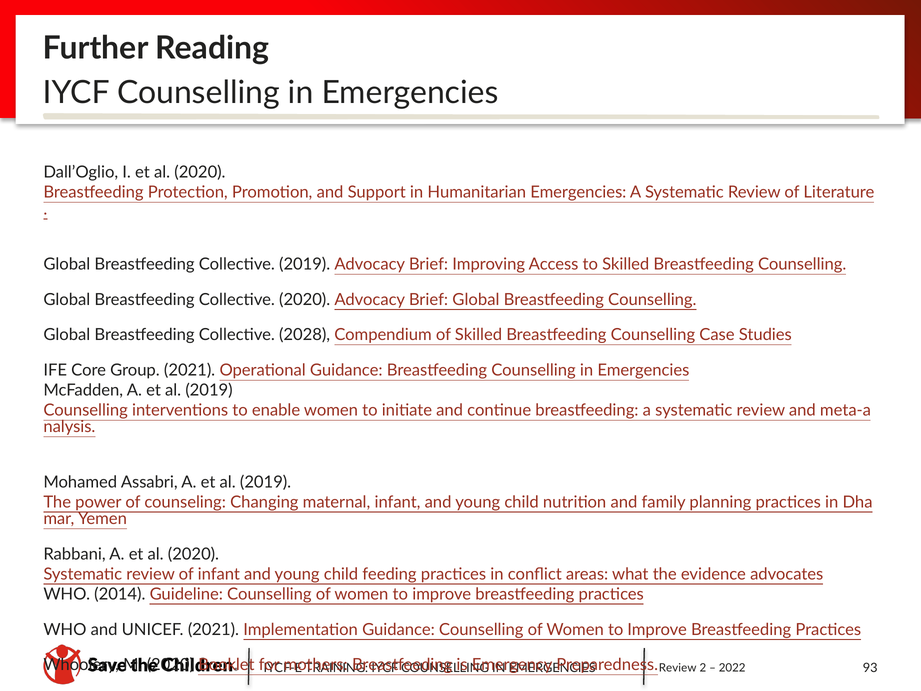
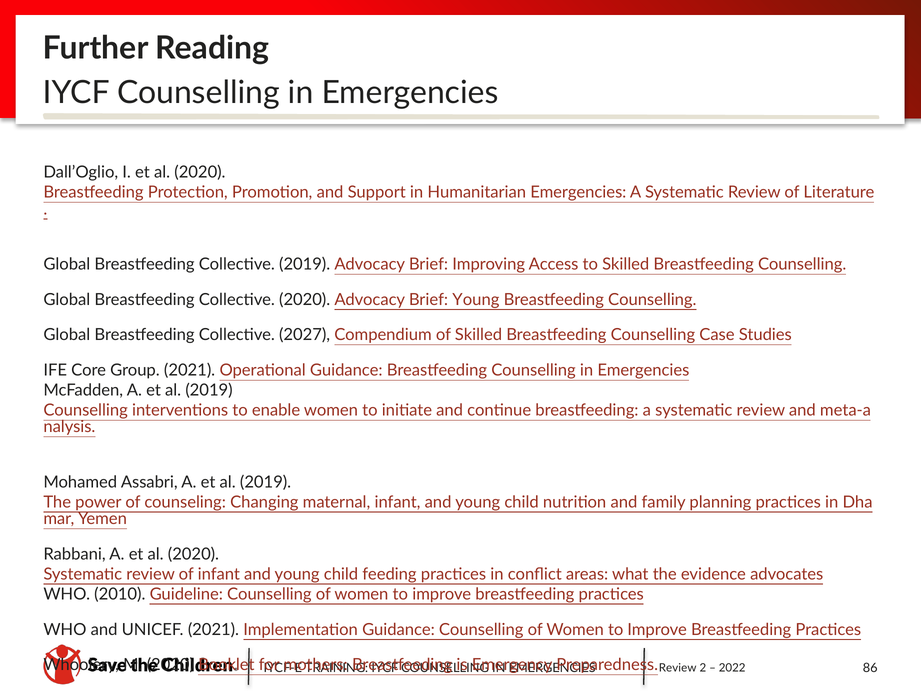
Brief Global: Global -> Young
2028: 2028 -> 2027
2014: 2014 -> 2010
93: 93 -> 86
